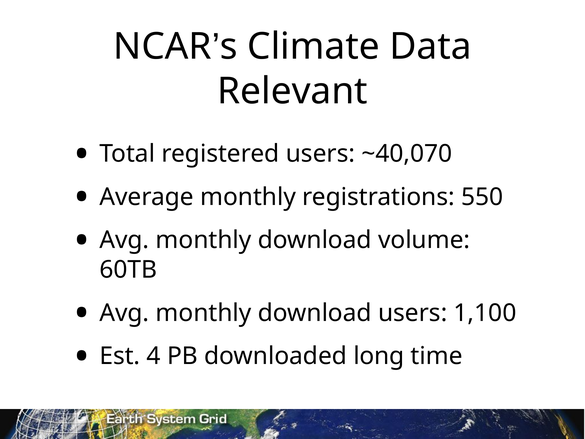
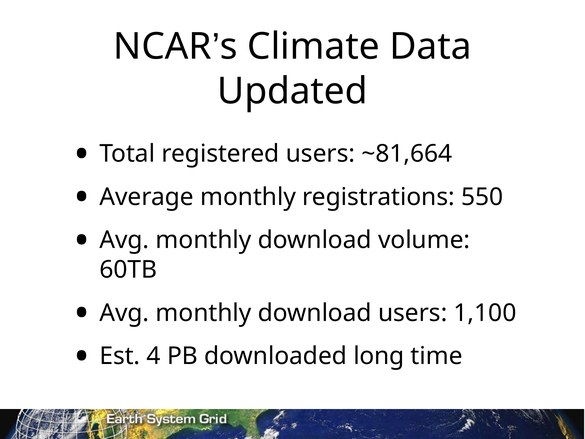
Relevant: Relevant -> Updated
~40,070: ~40,070 -> ~81,664
